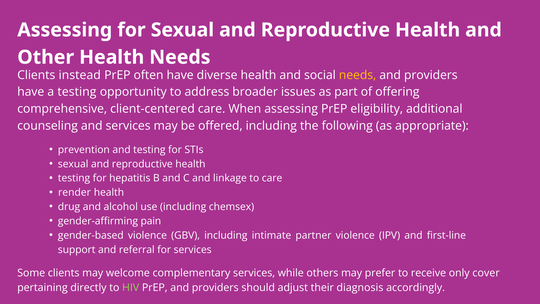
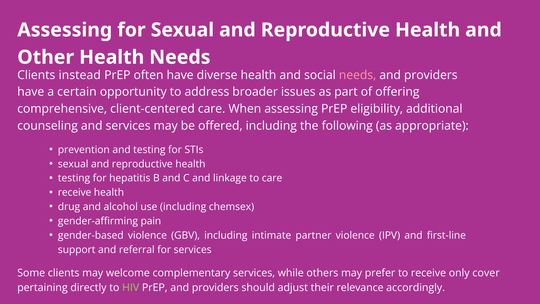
needs at (358, 75) colour: yellow -> pink
a testing: testing -> certain
render at (75, 192): render -> receive
diagnosis: diagnosis -> relevance
